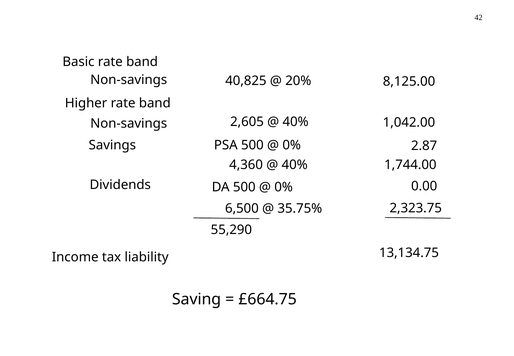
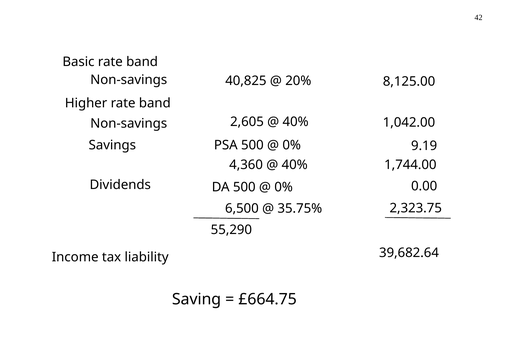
2.87: 2.87 -> 9.19
13,134.75: 13,134.75 -> 39,682.64
